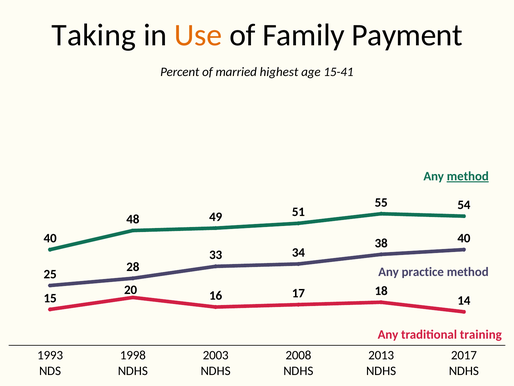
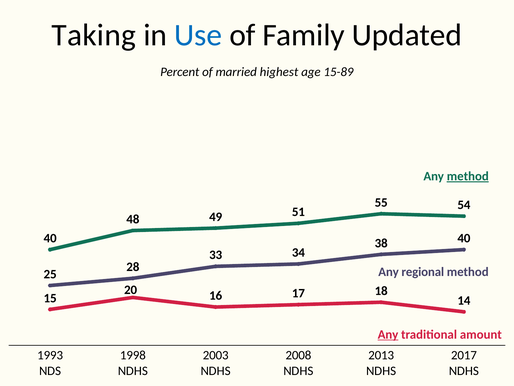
Use colour: orange -> blue
Payment: Payment -> Updated
15-41: 15-41 -> 15-89
practice: practice -> regional
Any at (388, 334) underline: none -> present
training: training -> amount
